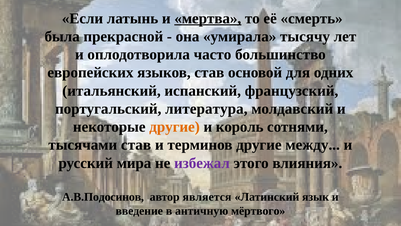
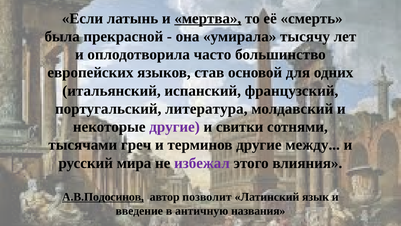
другие at (175, 127) colour: orange -> purple
король: король -> свитки
тысячами став: став -> греч
А.В.Подосинов underline: none -> present
является: является -> позволит
мёртвого: мёртвого -> названия
